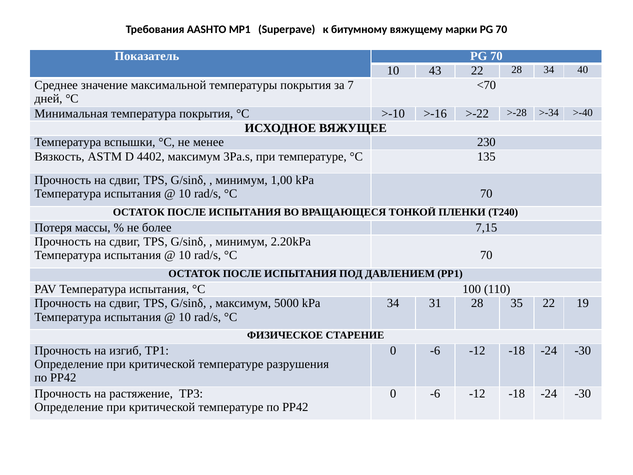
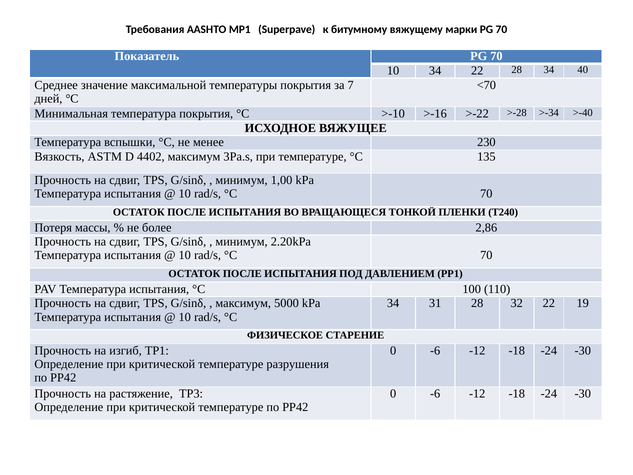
10 43: 43 -> 34
7,15: 7,15 -> 2,86
35: 35 -> 32
